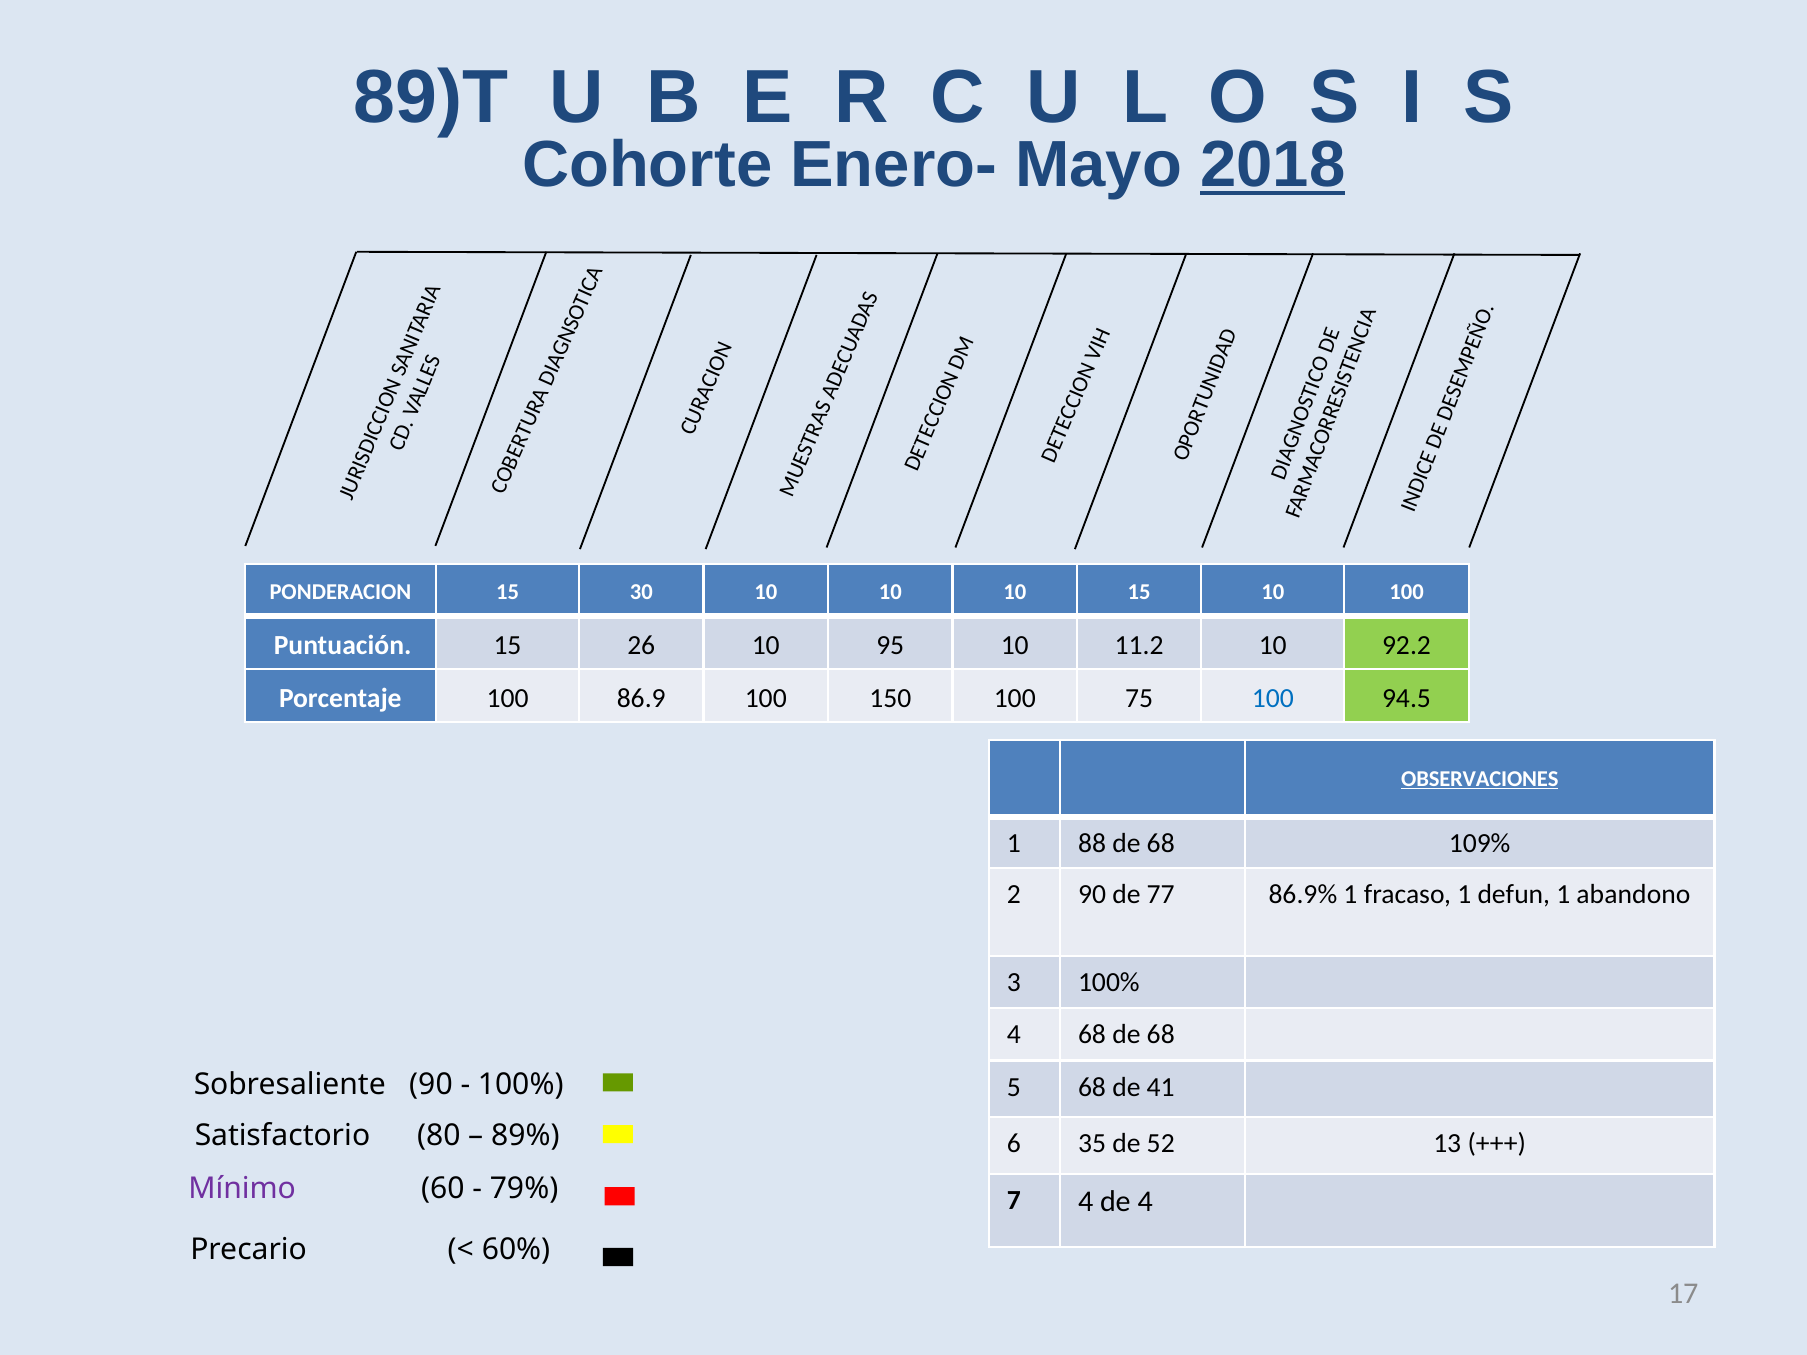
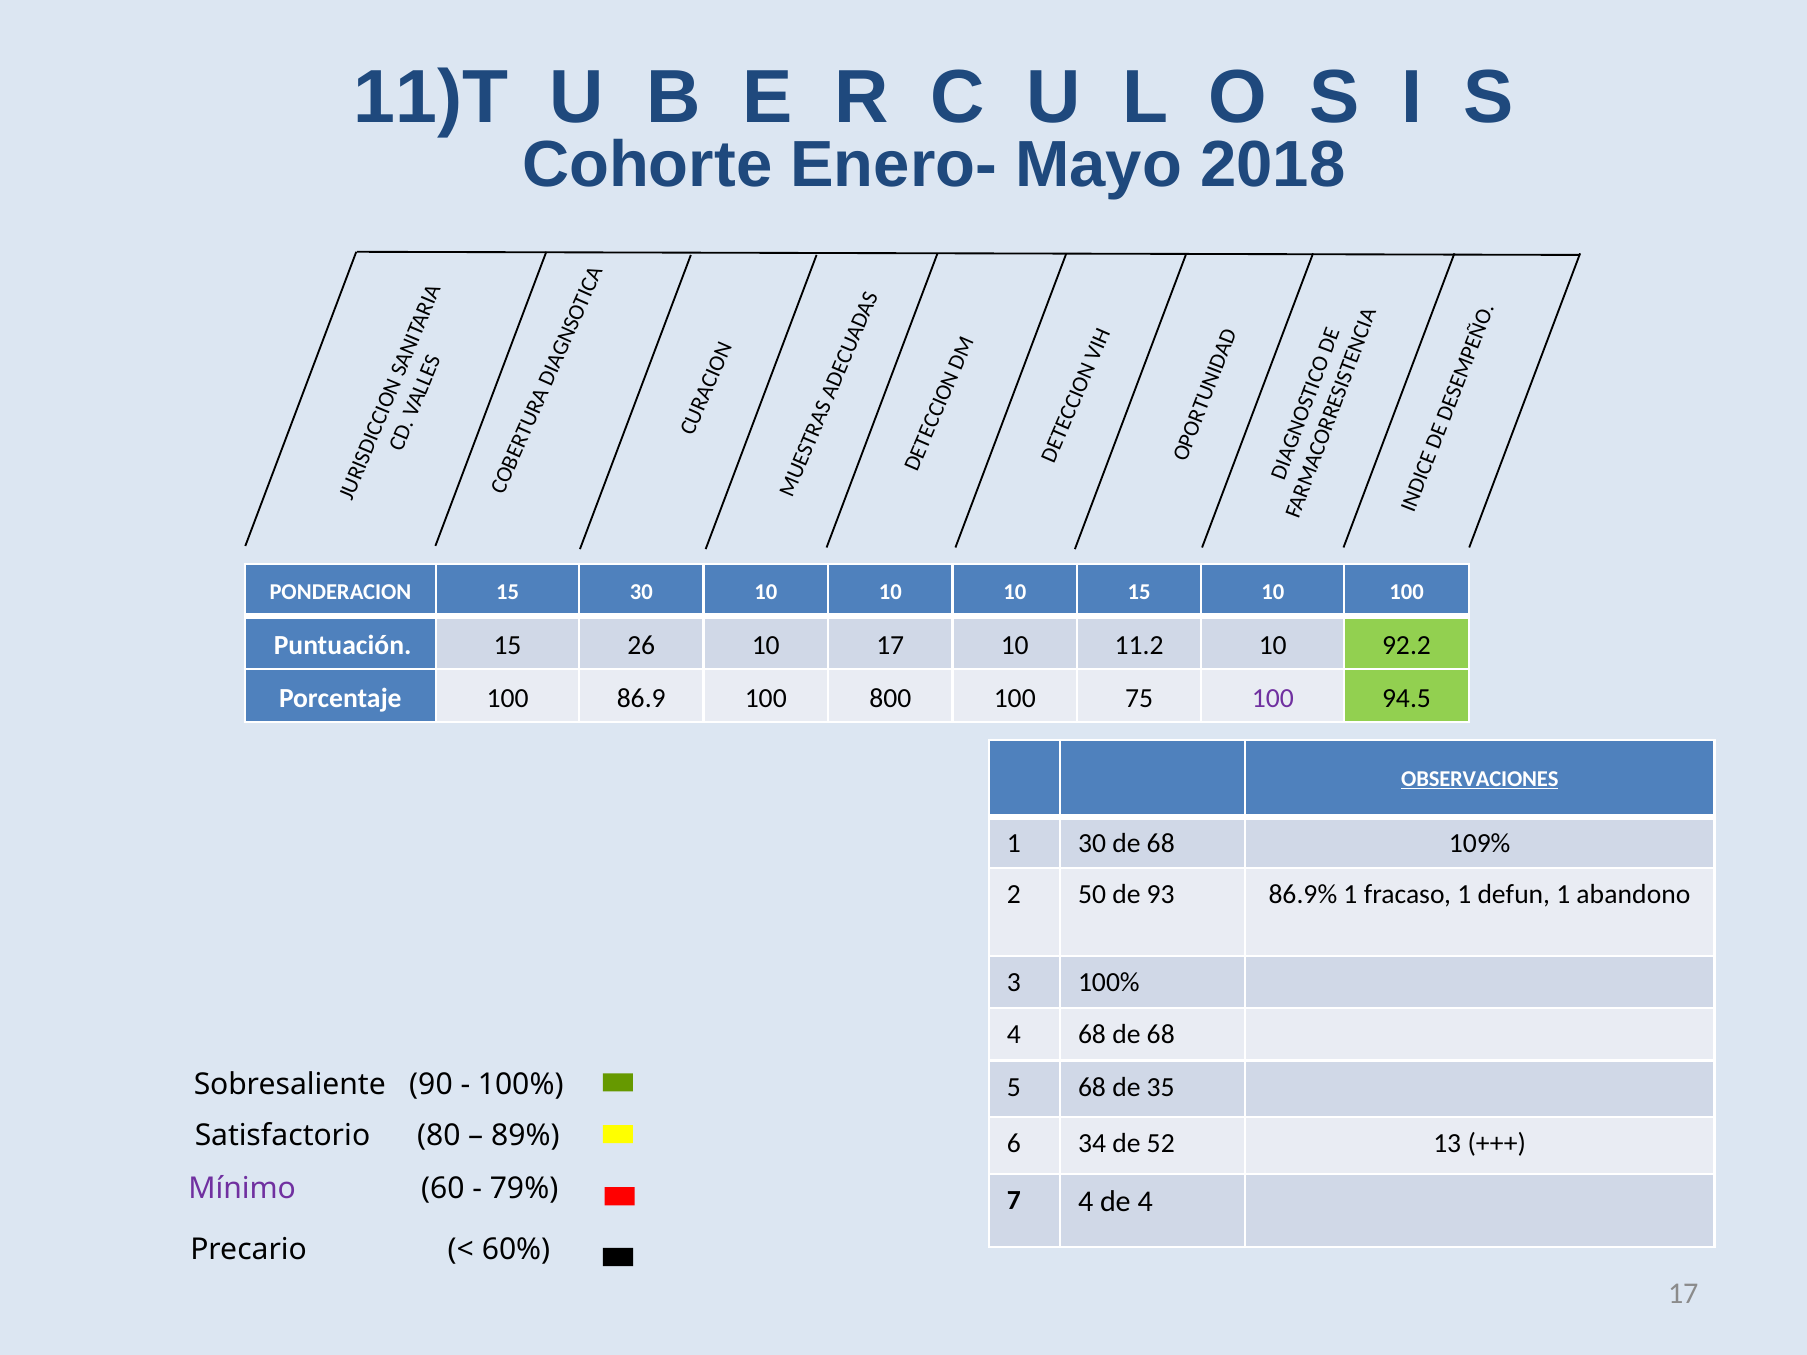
89)T: 89)T -> 11)T
2018 underline: present -> none
10 95: 95 -> 17
150: 150 -> 800
100 at (1273, 698) colour: blue -> purple
1 88: 88 -> 30
2 90: 90 -> 50
77: 77 -> 93
41: 41 -> 35
35: 35 -> 34
